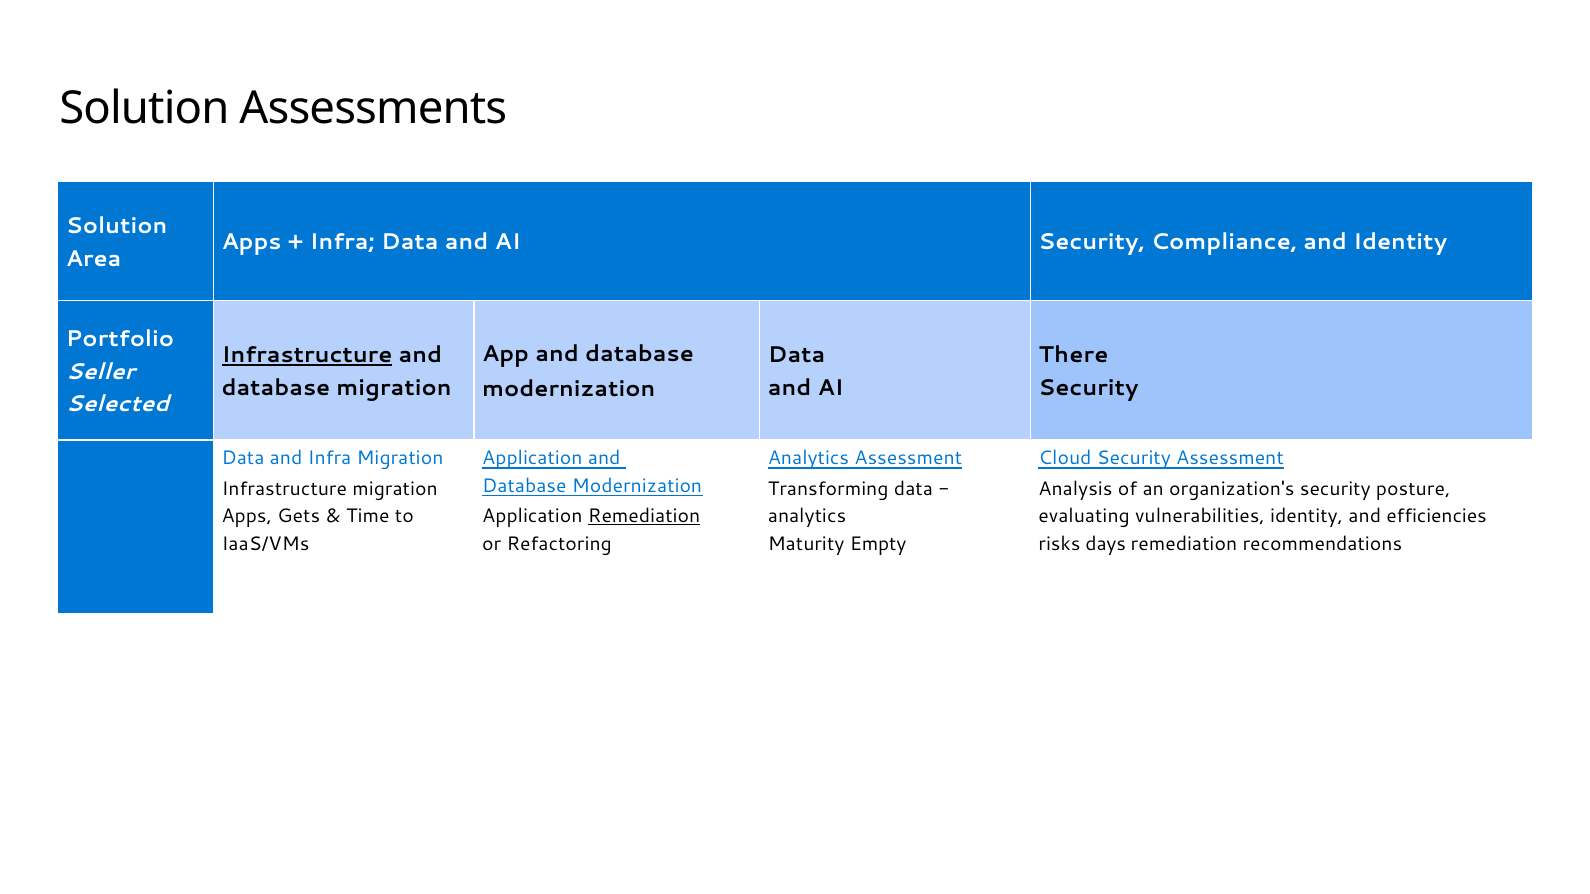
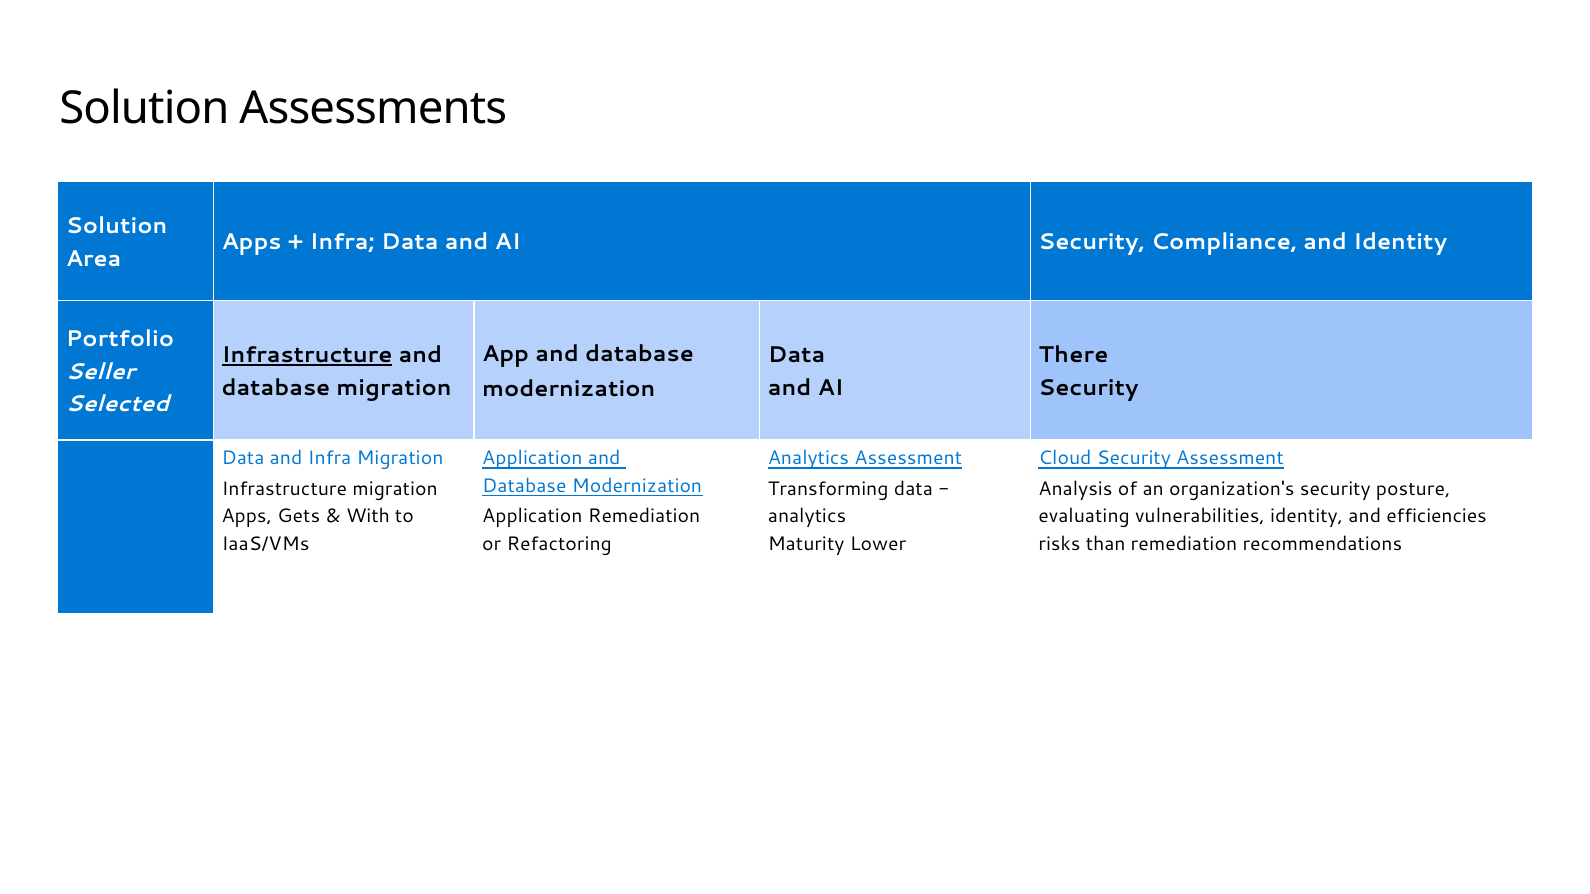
Time: Time -> With
Remediation at (644, 516) underline: present -> none
Empty: Empty -> Lower
days: days -> than
